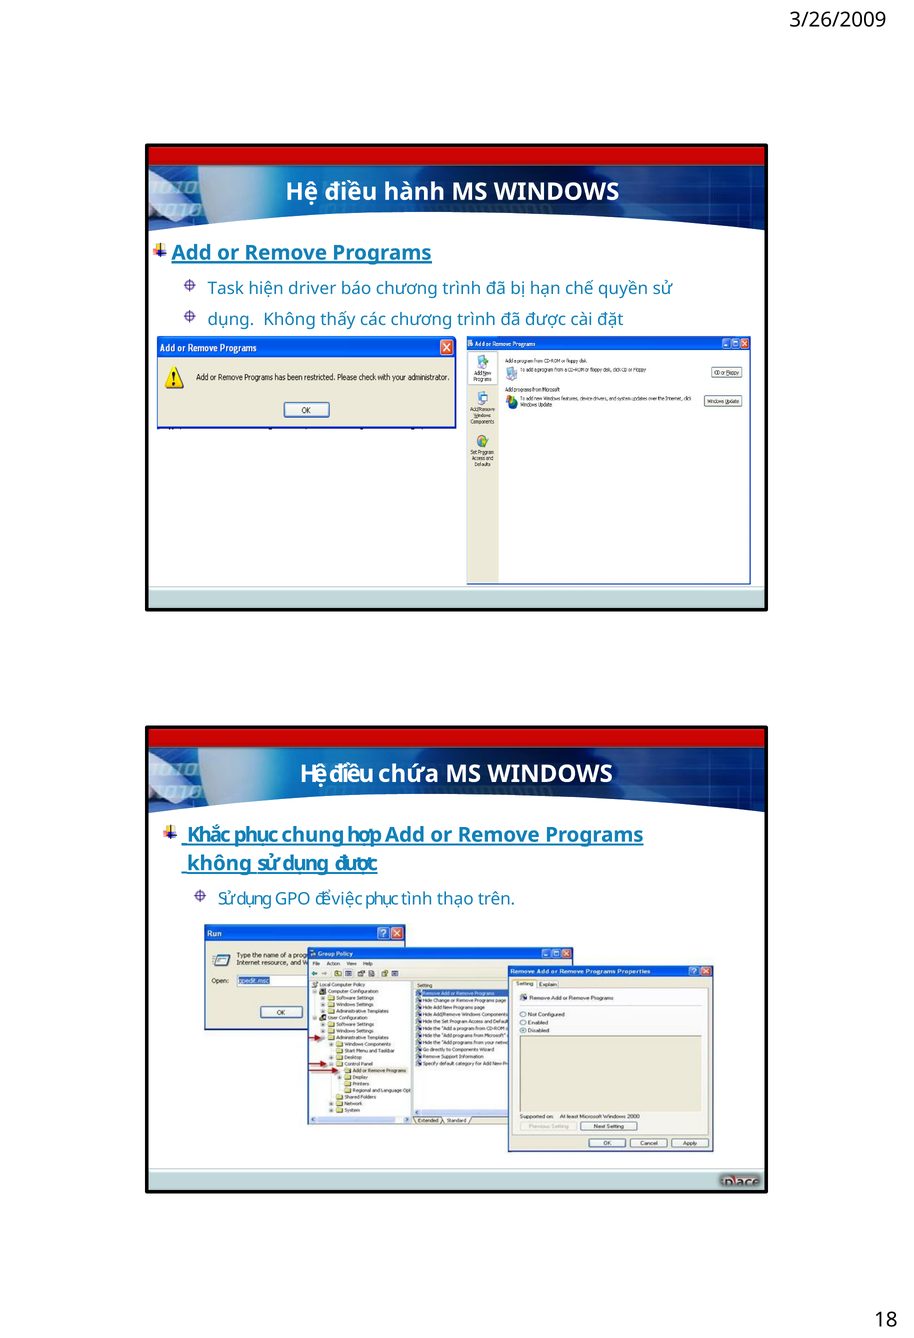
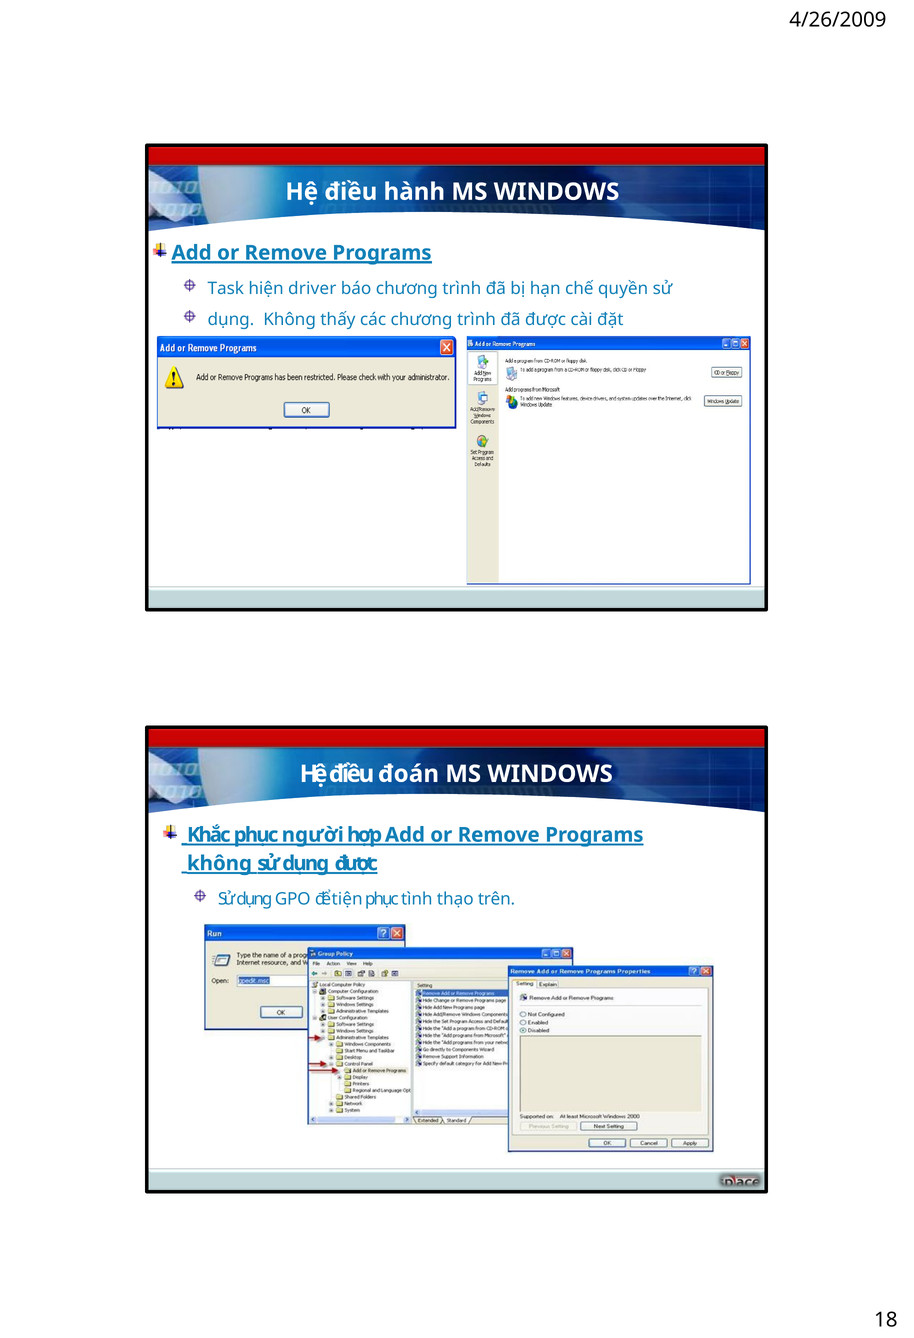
3/26/2009: 3/26/2009 -> 4/26/2009
chứa: chứa -> đoán
chung: chung -> người
việc: việc -> tiện
